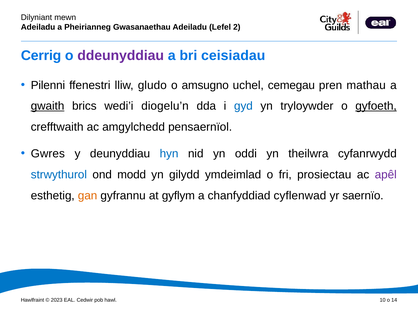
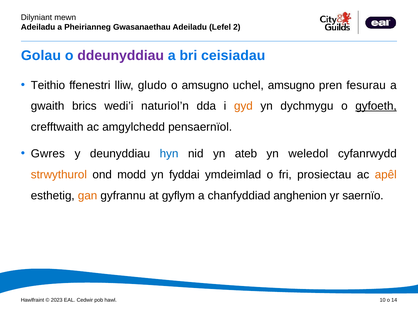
Cerrig: Cerrig -> Golau
Pilenni: Pilenni -> Teithio
uchel cemegau: cemegau -> amsugno
mathau: mathau -> fesurau
gwaith underline: present -> none
diogelu’n: diogelu’n -> naturiol’n
gyd colour: blue -> orange
tryloywder: tryloywder -> dychmygu
oddi: oddi -> ateb
theilwra: theilwra -> weledol
strwythurol colour: blue -> orange
gilydd: gilydd -> fyddai
apêl colour: purple -> orange
cyflenwad: cyflenwad -> anghenion
